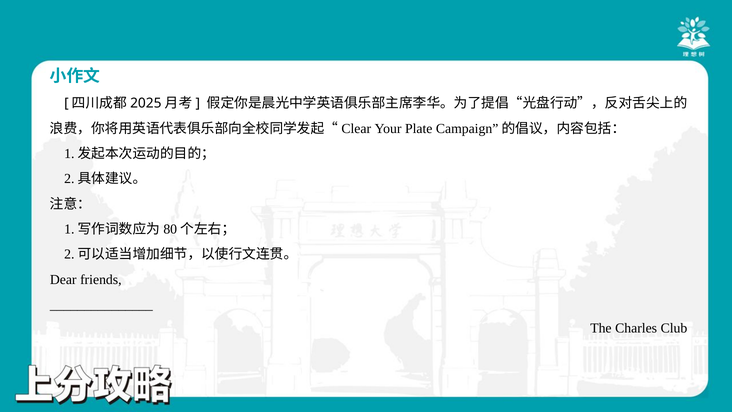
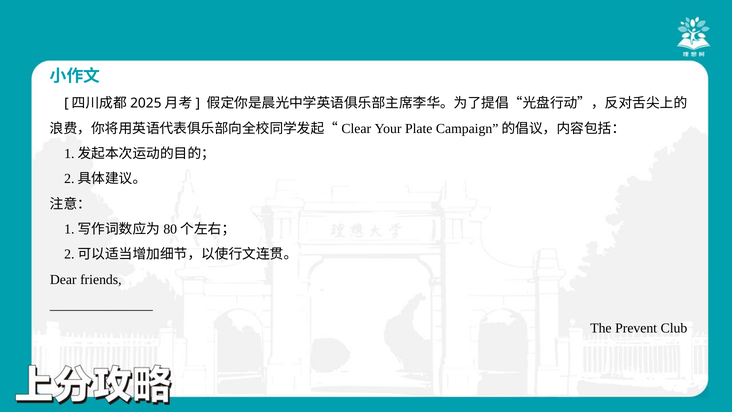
Charles: Charles -> Prevent
